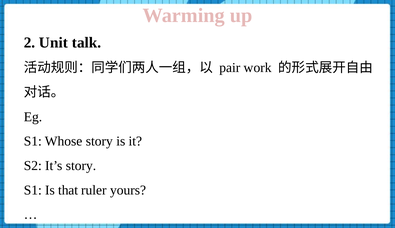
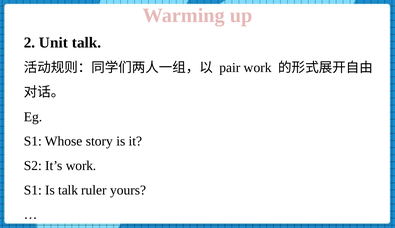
It’s story: story -> work
Is that: that -> talk
